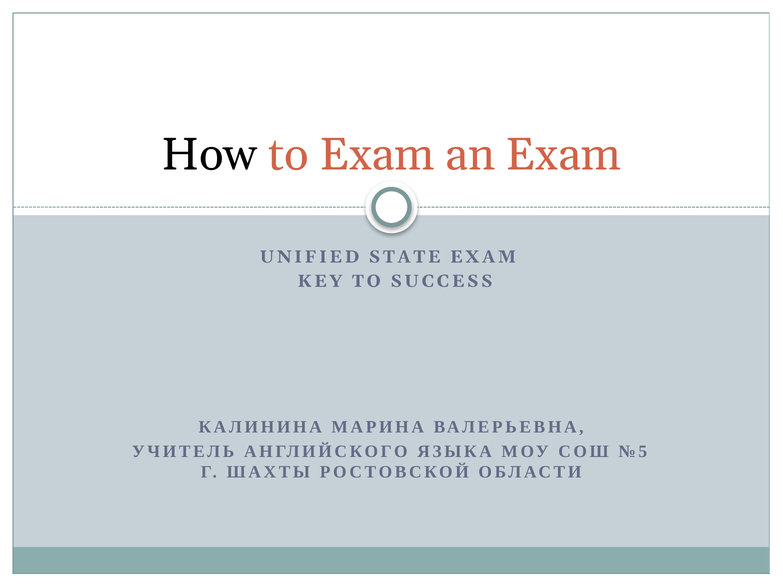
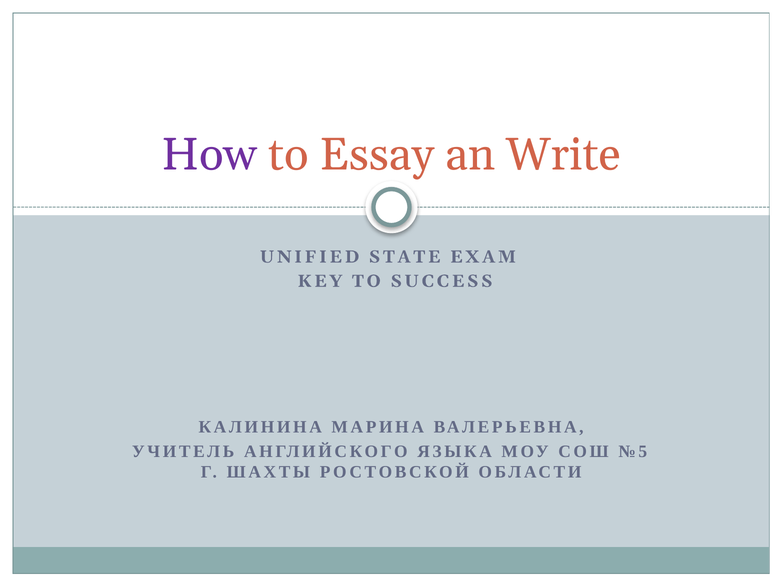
How colour: black -> purple
to Exam: Exam -> Essay
an Exam: Exam -> Write
